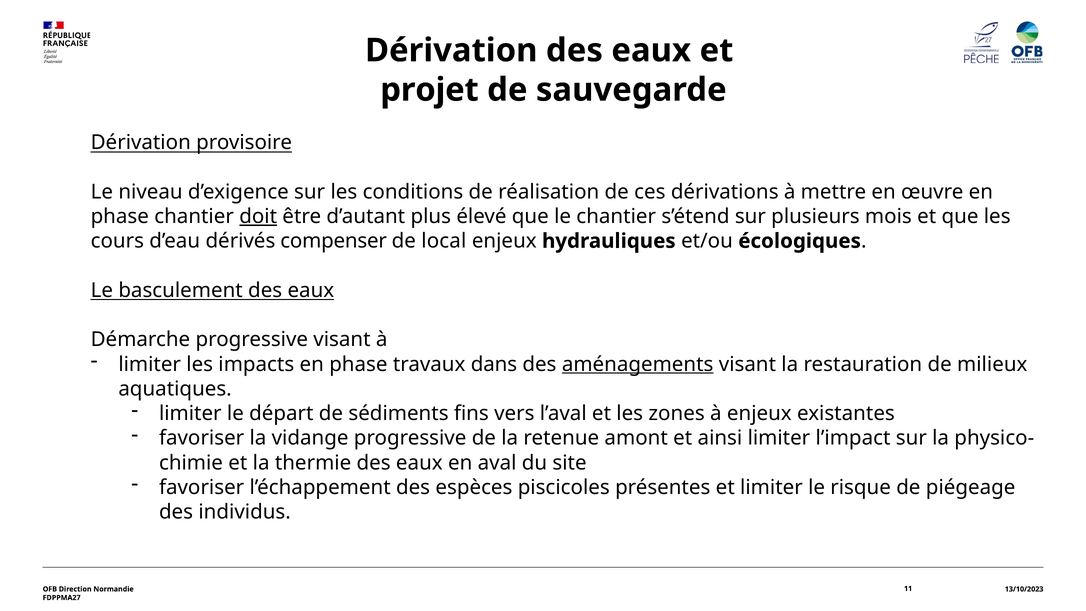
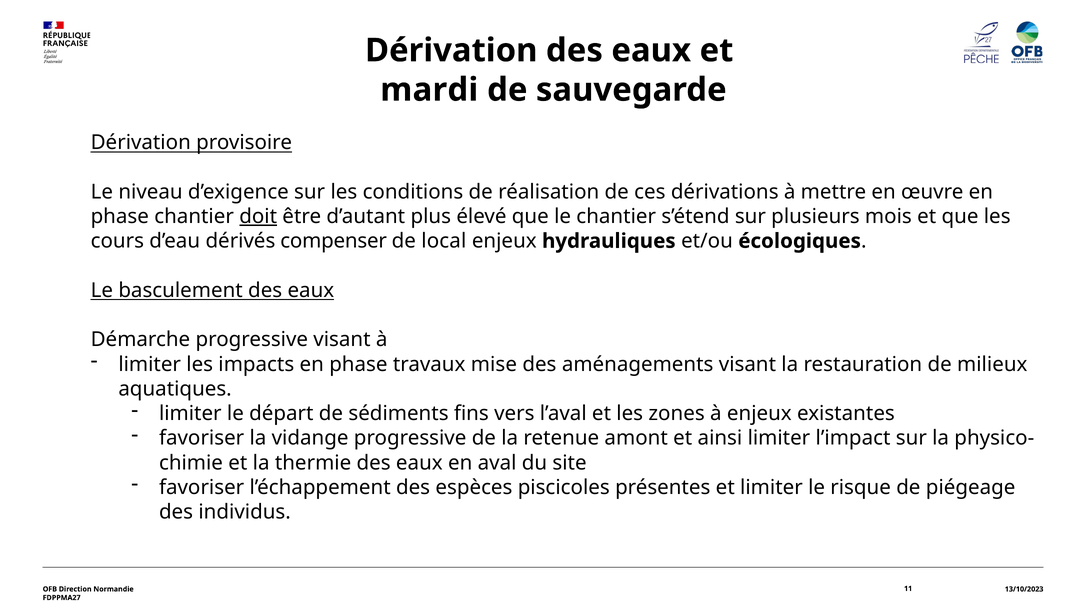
projet: projet -> mardi
dans: dans -> mise
aménagements underline: present -> none
